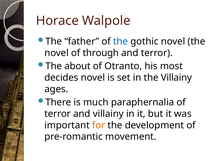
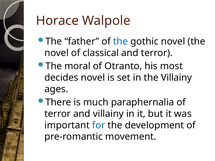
through: through -> classical
about: about -> moral
for colour: orange -> blue
